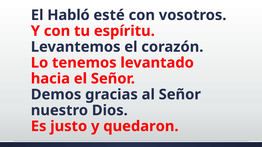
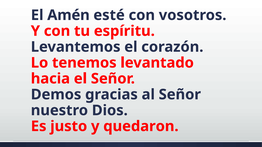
Habló: Habló -> Amén
